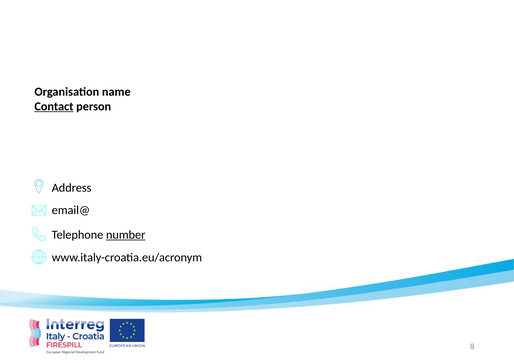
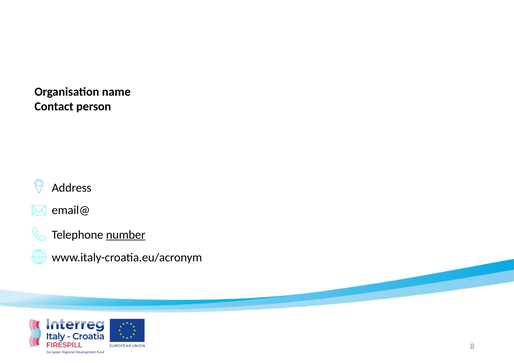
Contact underline: present -> none
